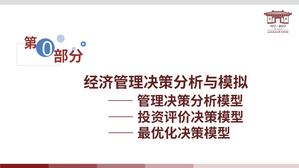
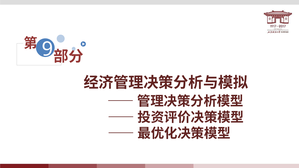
0: 0 -> 9
